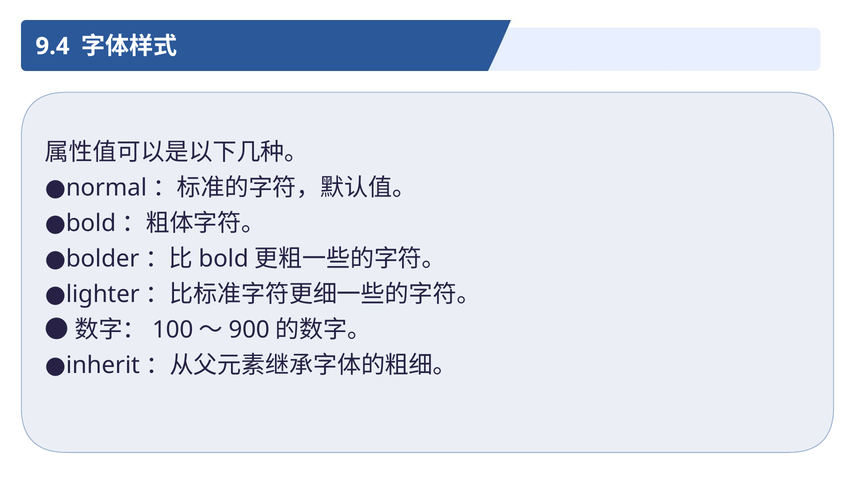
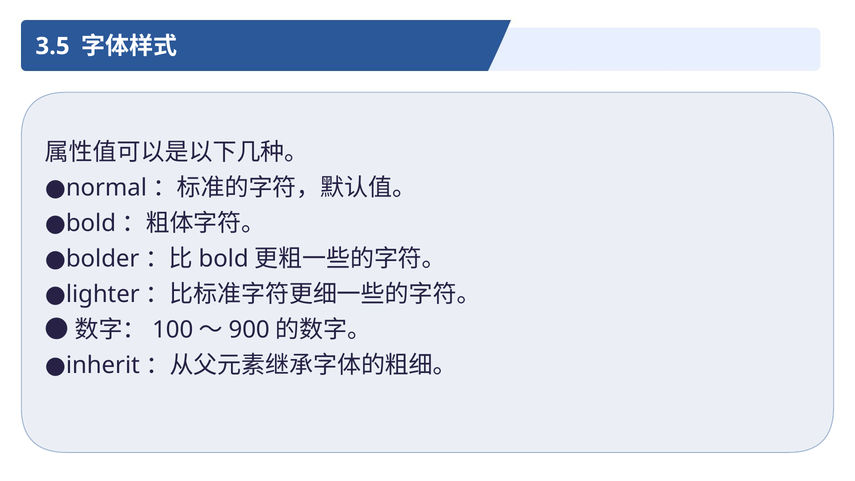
9.4: 9.4 -> 3.5
